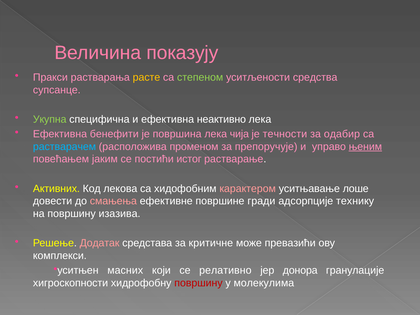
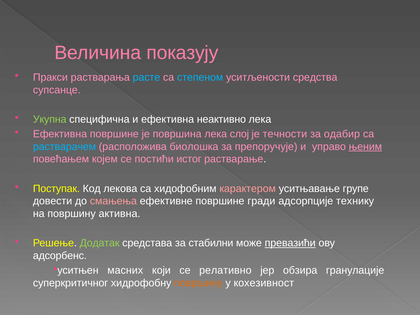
расте colour: yellow -> light blue
степеном colour: light green -> light blue
Ефективна бенефити: бенефити -> површине
чија: чија -> слој
променом: променом -> биолошка
јаким: јаким -> којем
Активних: Активних -> Поступак
лоше: лоше -> групе
изазива: изазива -> активна
Додатак colour: pink -> light green
критичне: критичне -> стабилни
превазићи underline: none -> present
комплекси: комплекси -> адсорбенс
донора: донора -> обзира
хигроскопности: хигроскопности -> суперкритичног
површину at (198, 283) colour: red -> orange
молекулима: молекулима -> кохезивност
